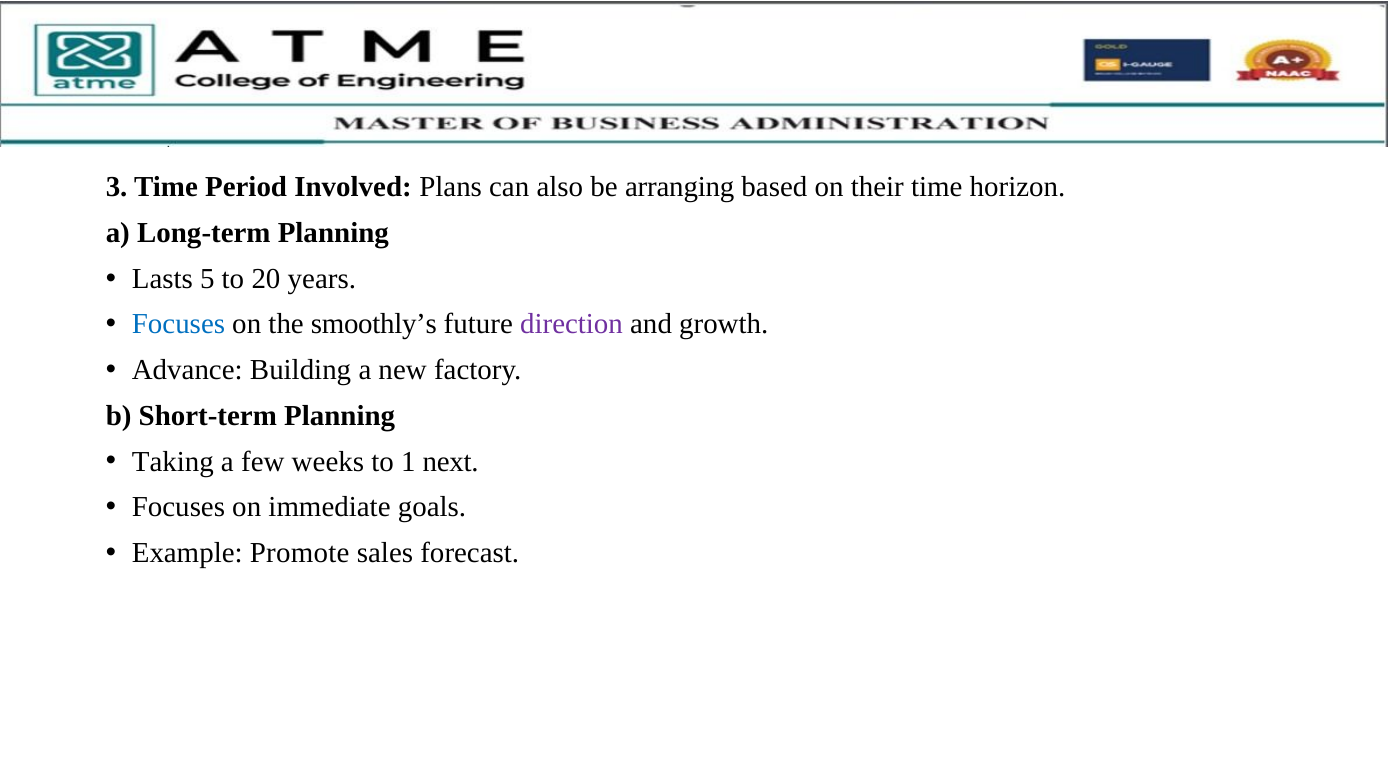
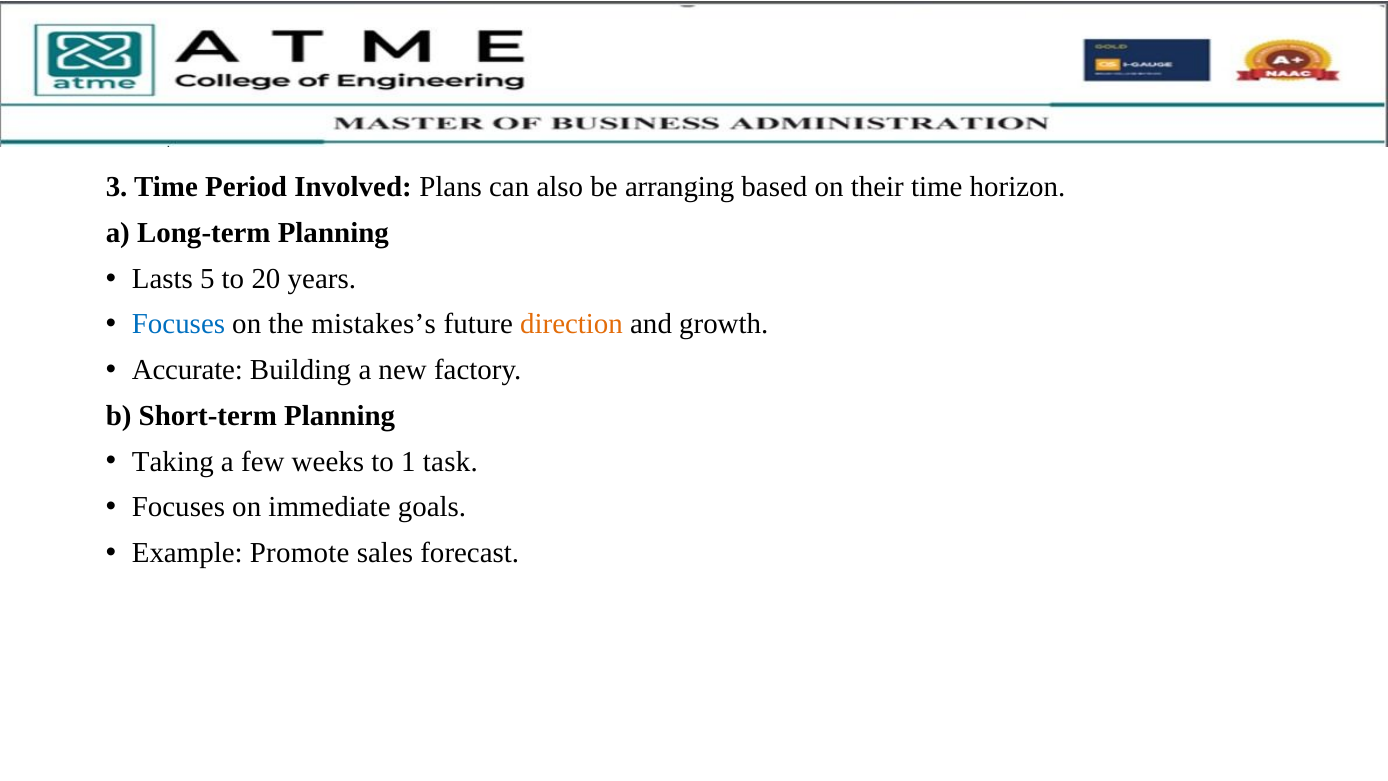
smoothly’s: smoothly’s -> mistakes’s
direction colour: purple -> orange
Advance: Advance -> Accurate
next: next -> task
